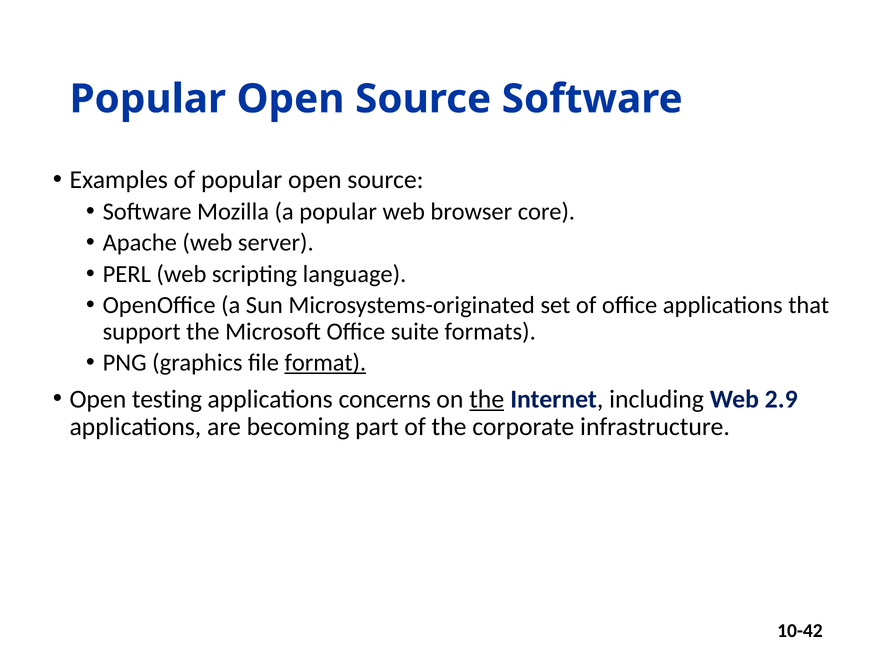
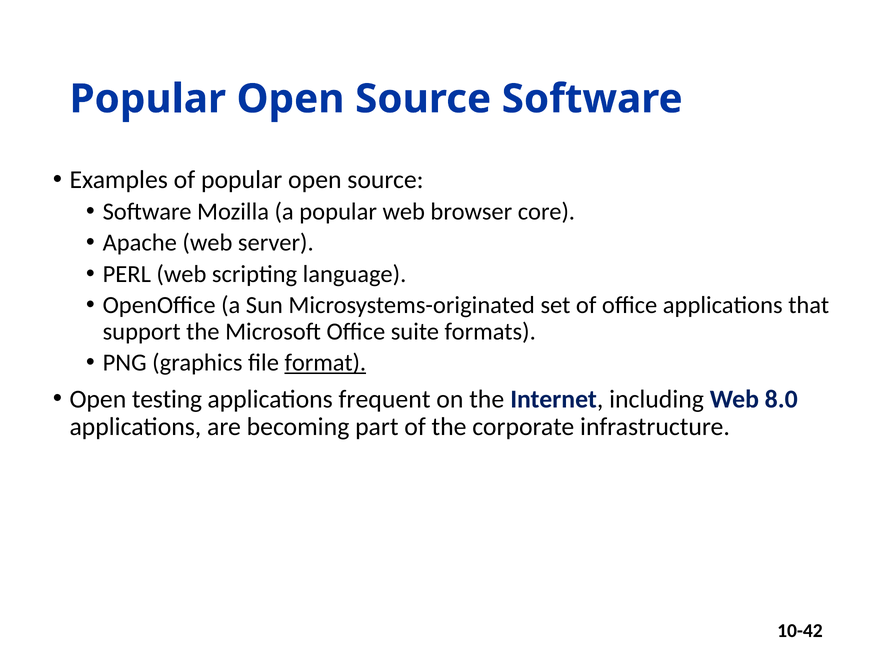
concerns: concerns -> frequent
the at (487, 399) underline: present -> none
2.9: 2.9 -> 8.0
